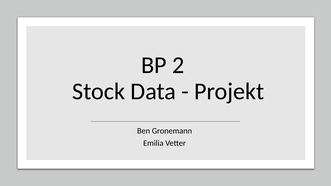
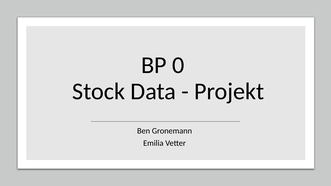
2: 2 -> 0
